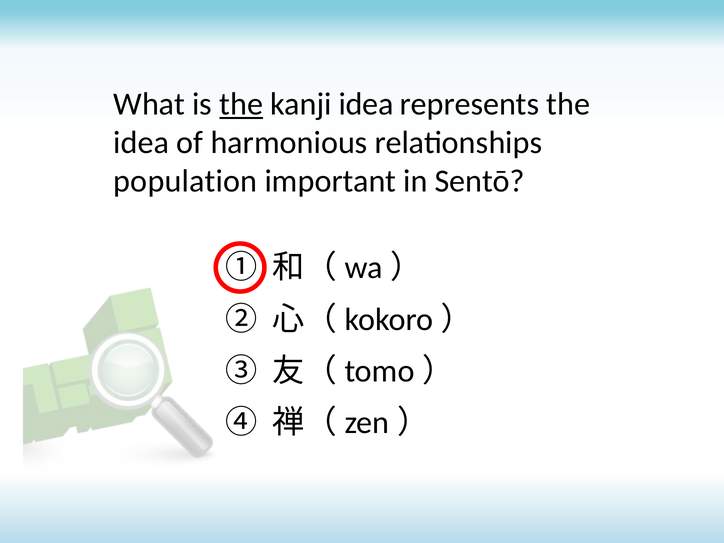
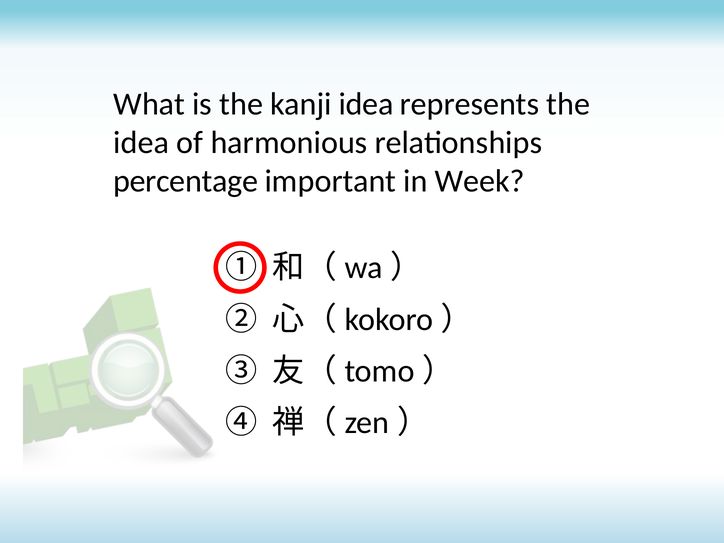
the at (241, 104) underline: present -> none
population: population -> percentage
Sentō: Sentō -> Week
